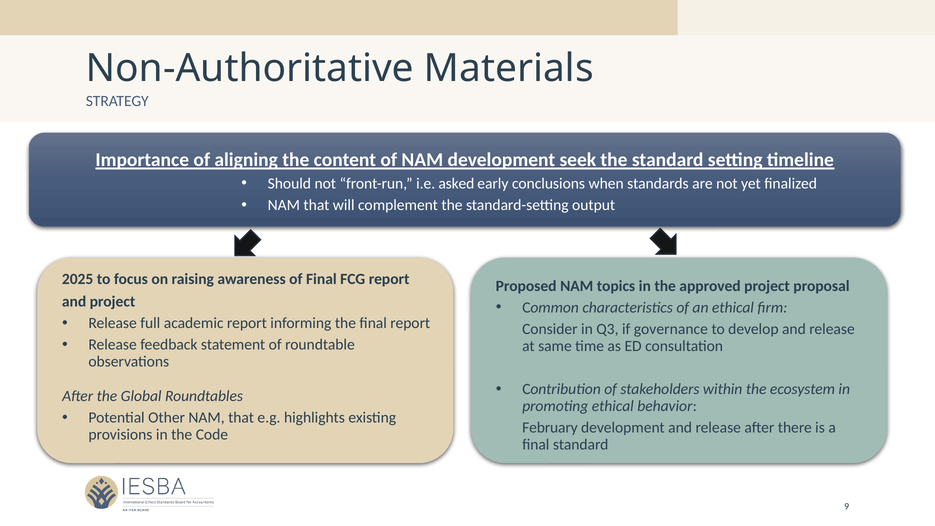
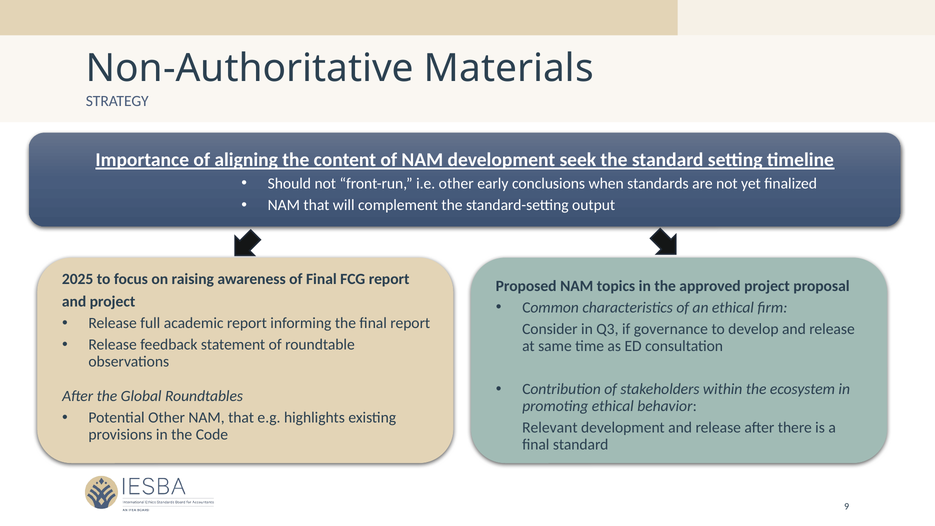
i.e asked: asked -> other
February: February -> Relevant
